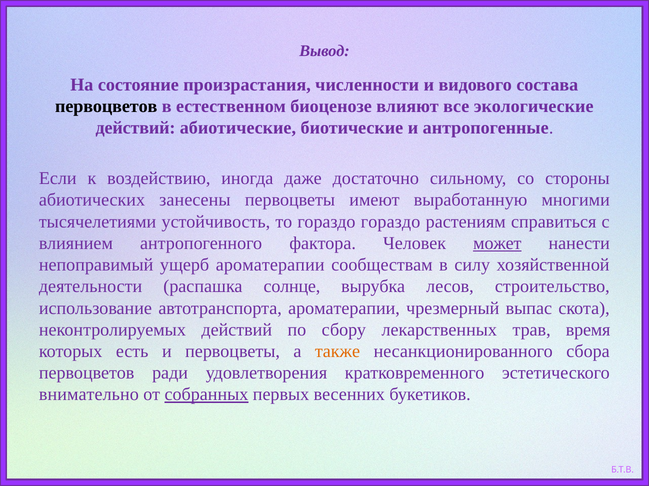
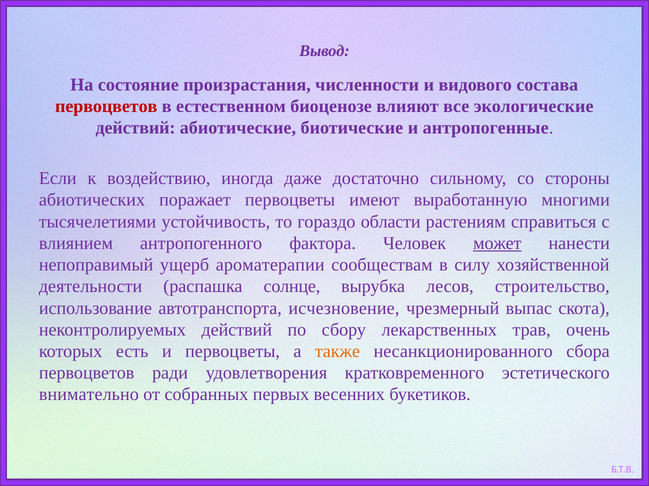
первоцветов at (106, 107) colour: black -> red
занесены: занесены -> поражает
гораздо гораздо: гораздо -> области
автотранспорта ароматерапии: ароматерапии -> исчезновение
время: время -> очень
собранных underline: present -> none
